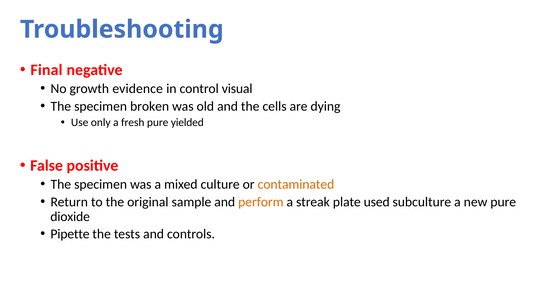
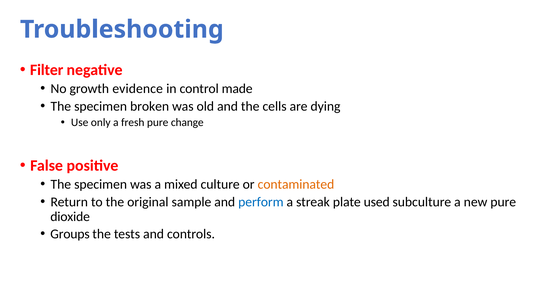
Final: Final -> Filter
visual: visual -> made
yielded: yielded -> change
perform colour: orange -> blue
Pipette: Pipette -> Groups
